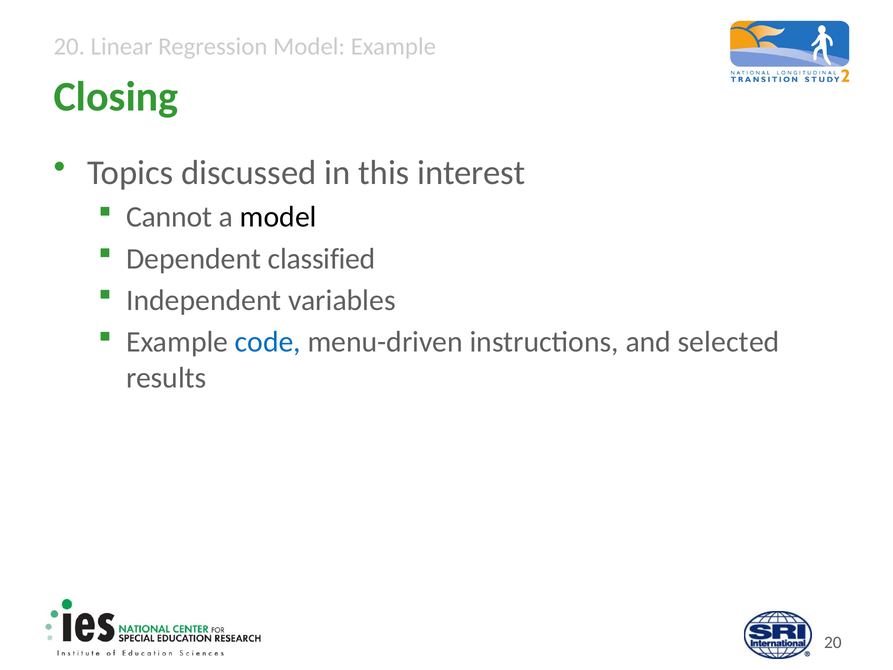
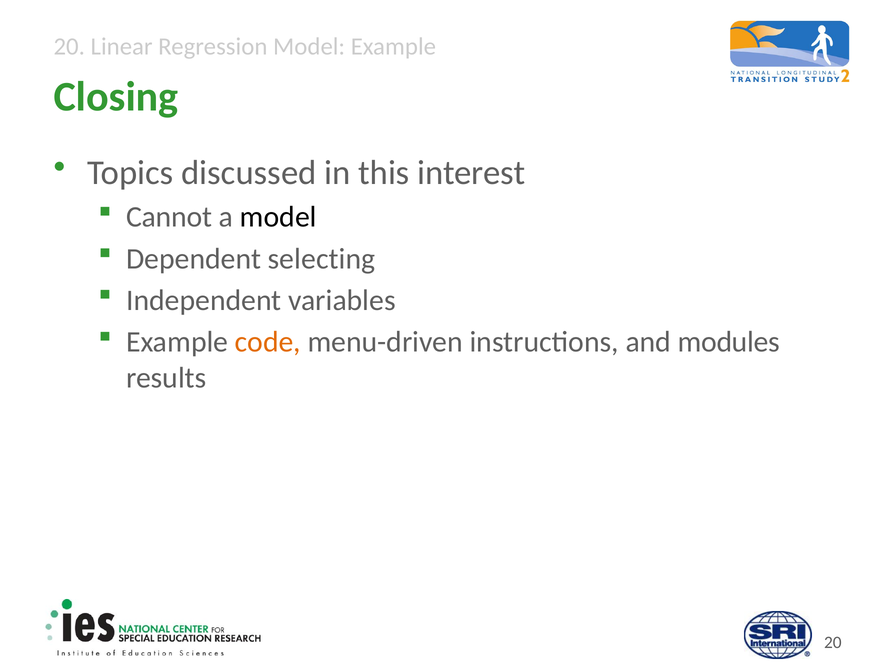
classified: classified -> selecting
code colour: blue -> orange
selected: selected -> modules
